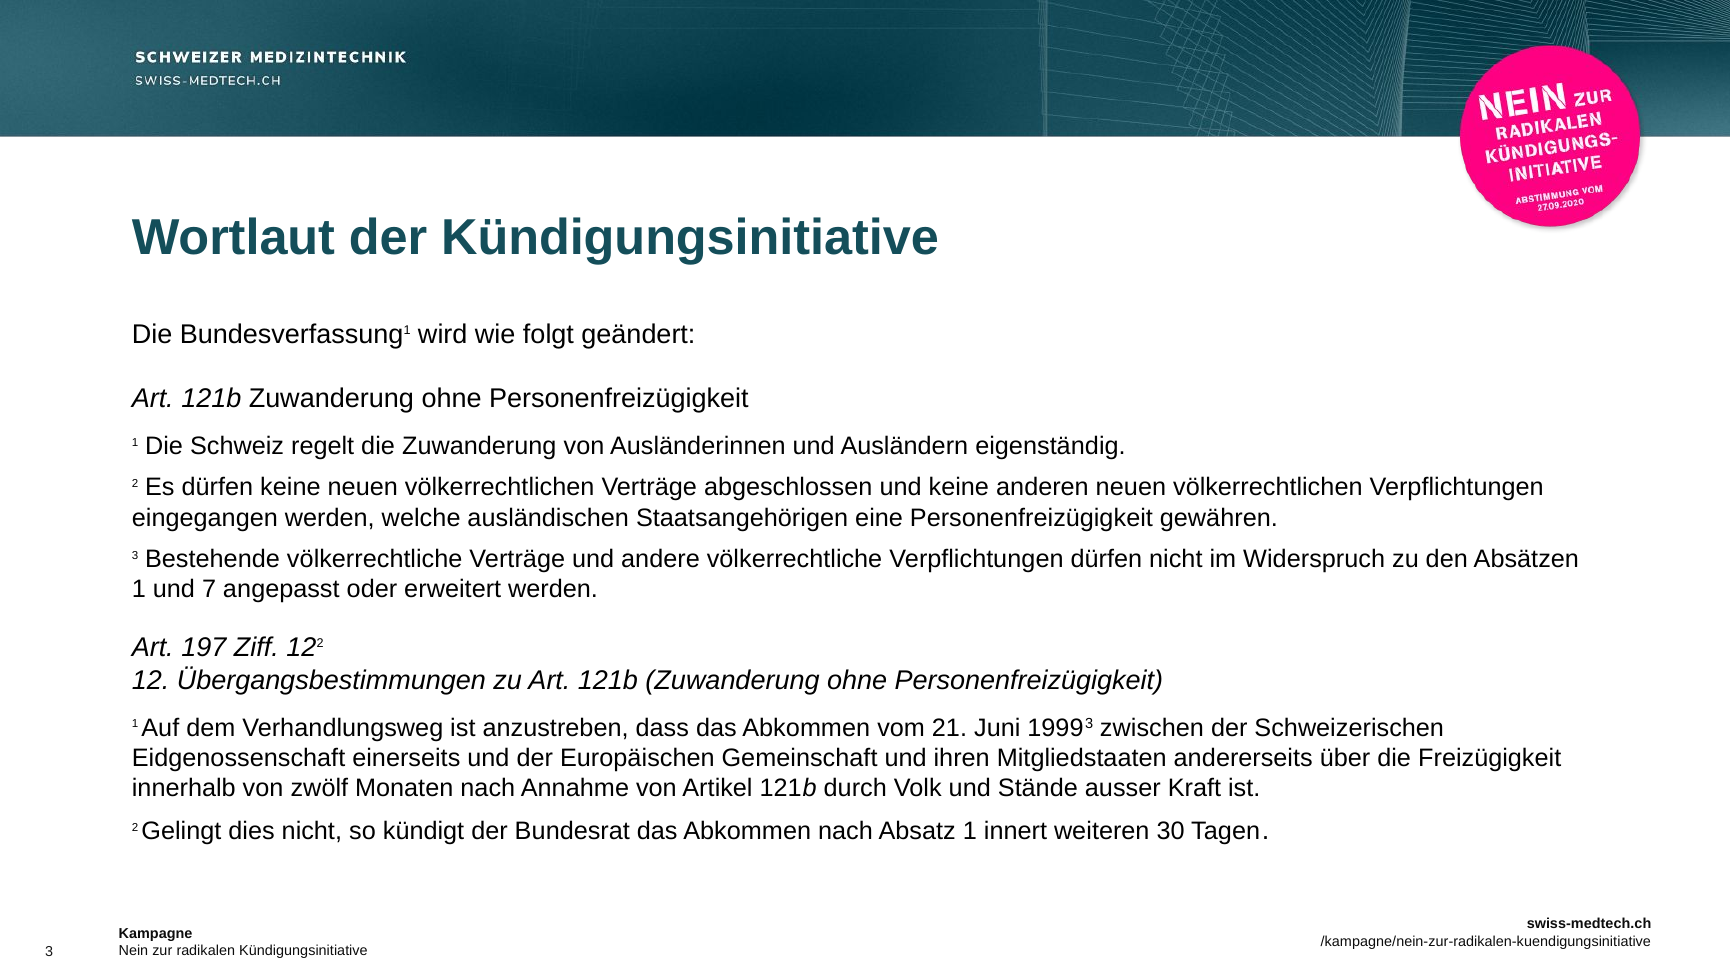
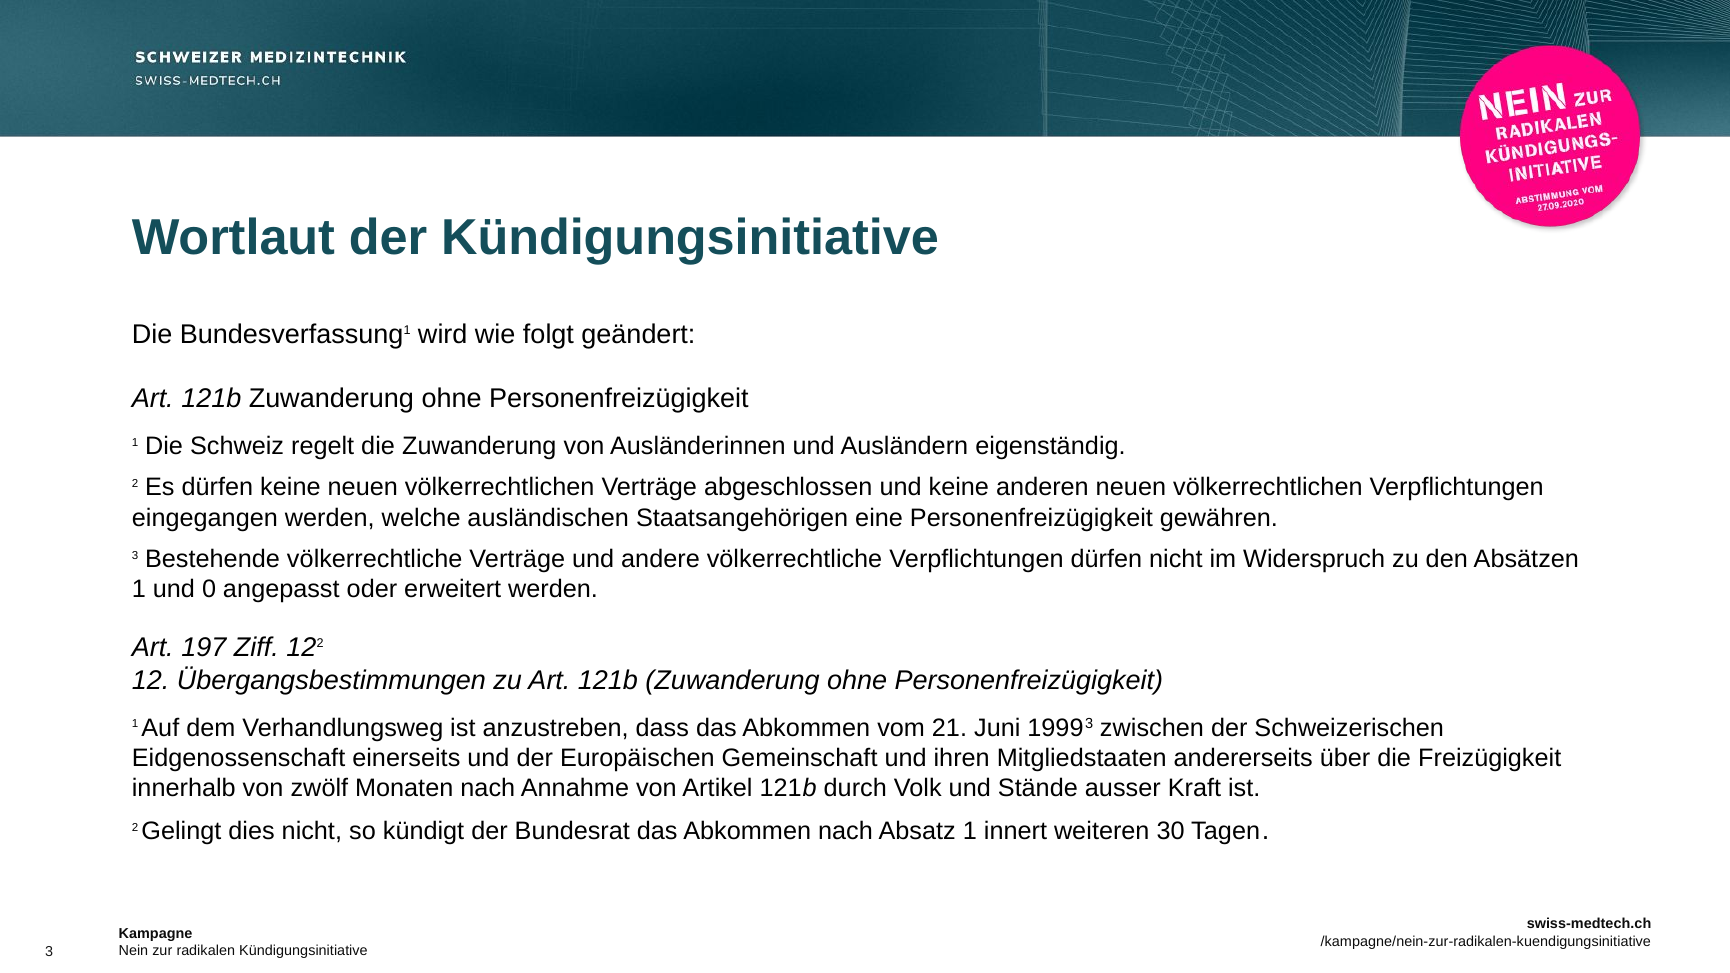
7: 7 -> 0
